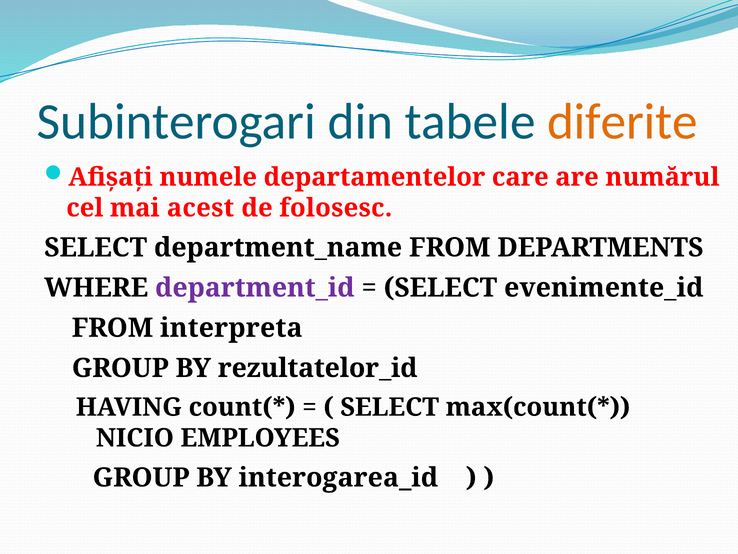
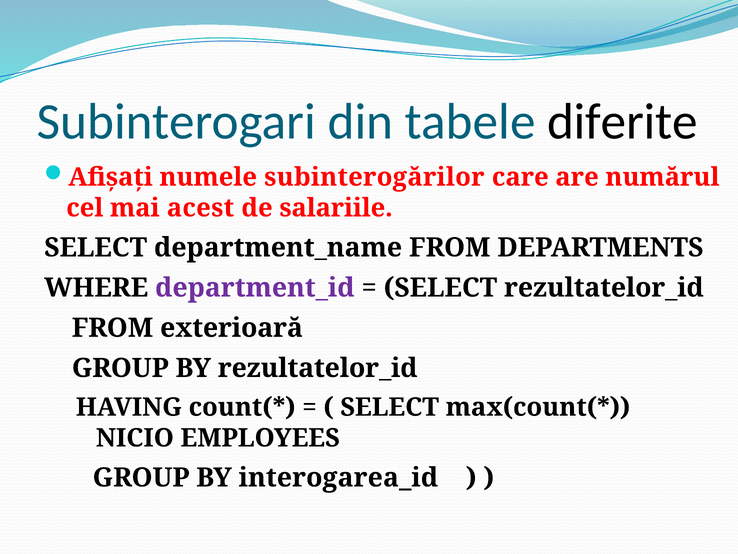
diferite colour: orange -> black
departamentelor: departamentelor -> subinterogărilor
folosesc: folosesc -> salariile
SELECT evenimente_id: evenimente_id -> rezultatelor_id
interpreta: interpreta -> exterioară
